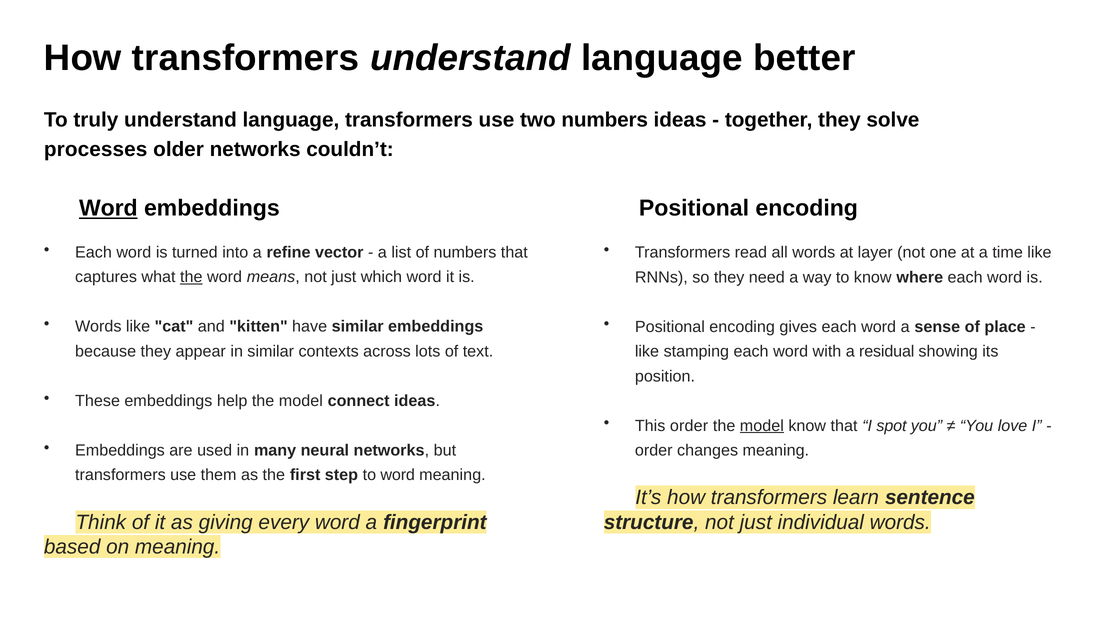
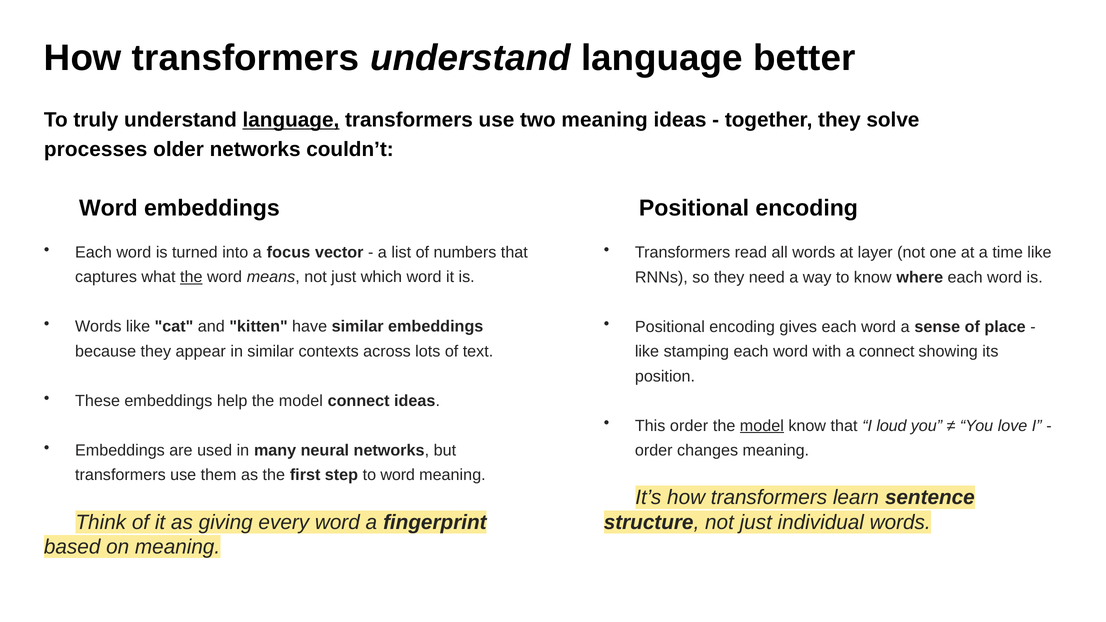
language at (291, 120) underline: none -> present
two numbers: numbers -> meaning
Word at (108, 208) underline: present -> none
refine: refine -> focus
a residual: residual -> connect
spot: spot -> loud
